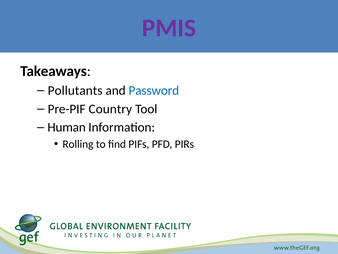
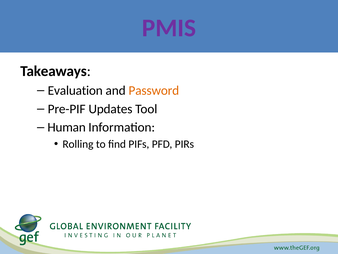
Pollutants: Pollutants -> Evaluation
Password colour: blue -> orange
Country: Country -> Updates
